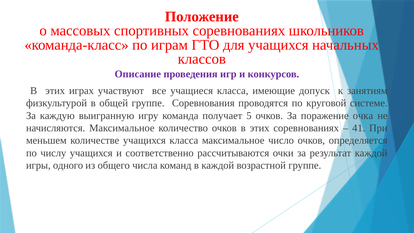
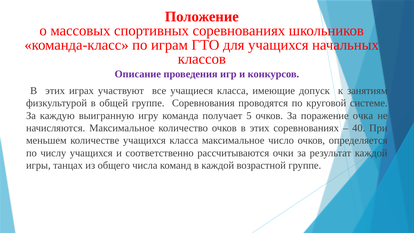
41: 41 -> 40
одного: одного -> танцах
